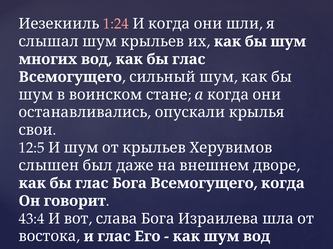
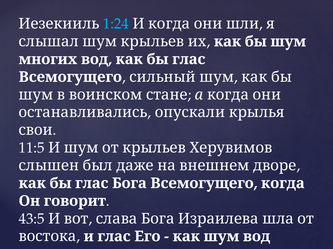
1:24 colour: pink -> light blue
12:5: 12:5 -> 11:5
43:4: 43:4 -> 43:5
